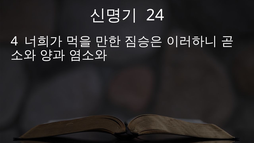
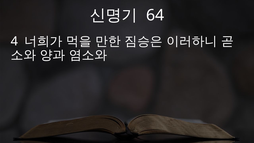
24: 24 -> 64
